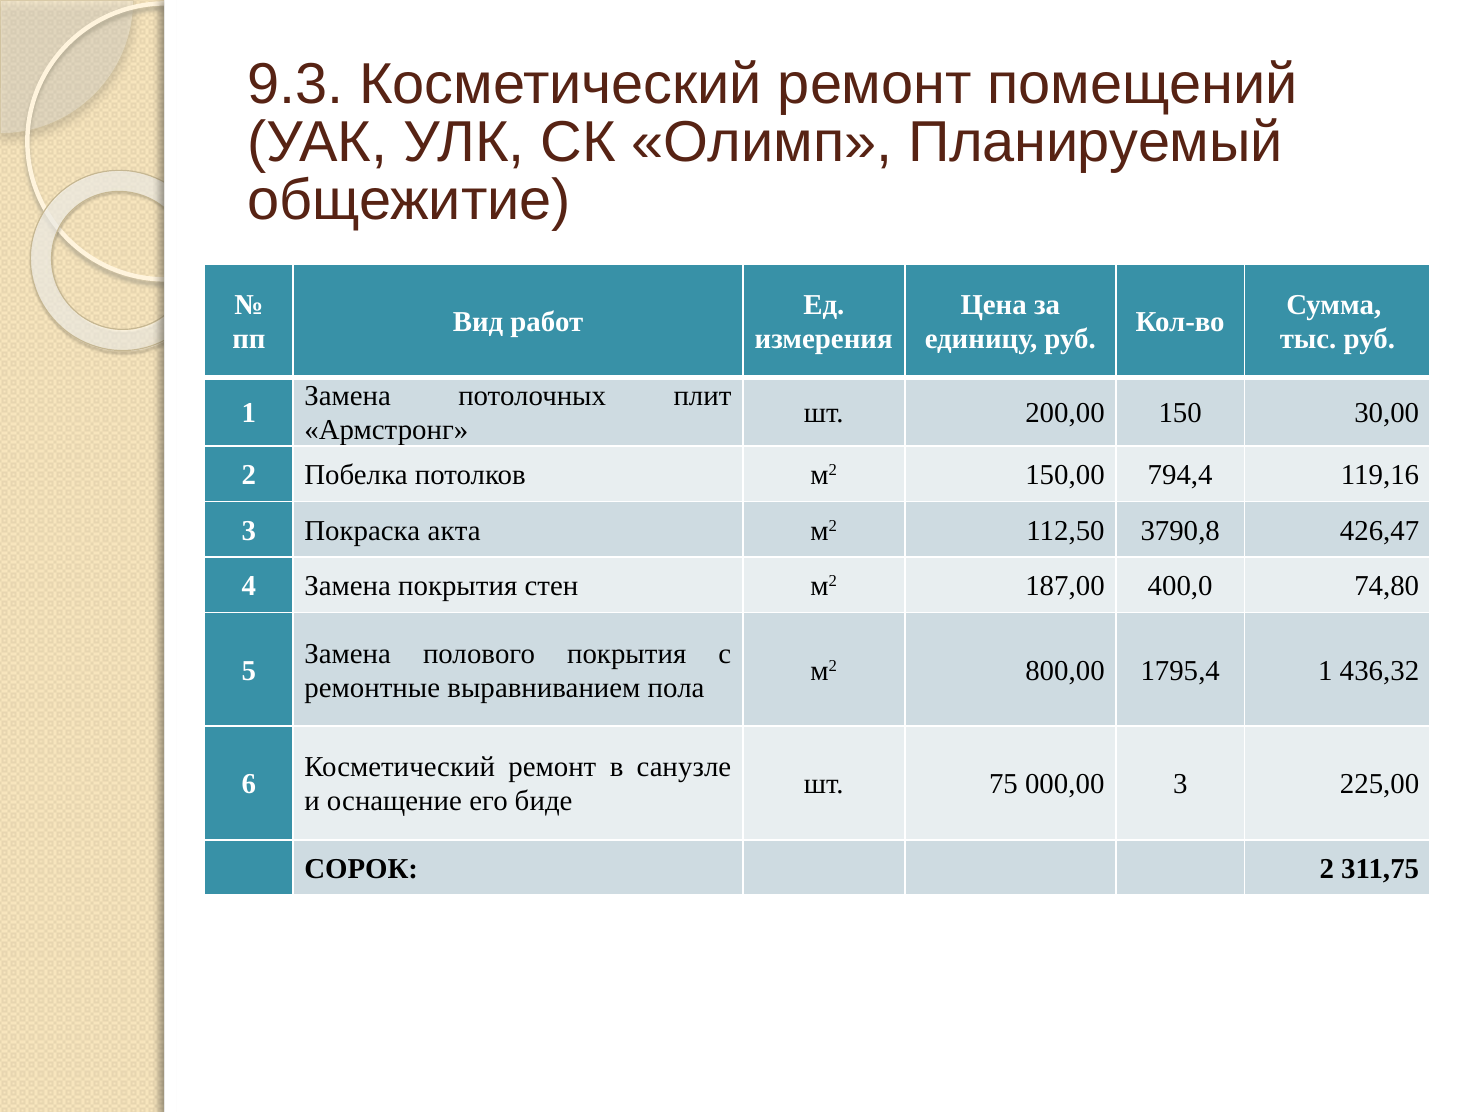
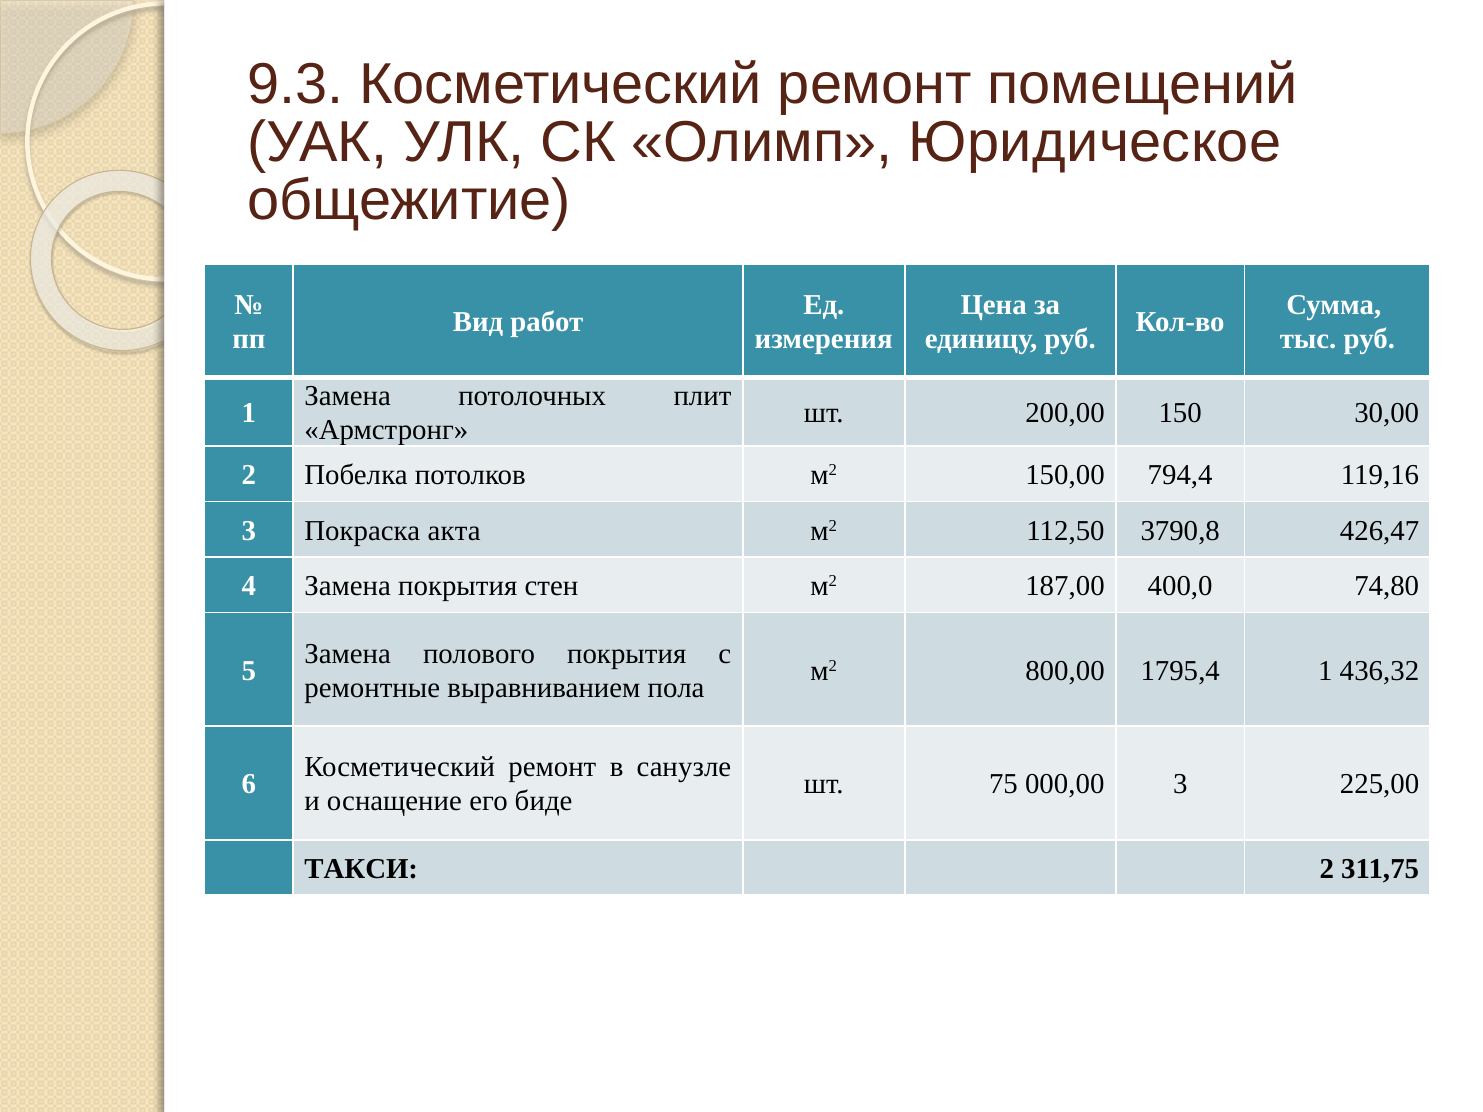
Планируемый: Планируемый -> Юридическое
СОРОК: СОРОК -> ТАКСИ
